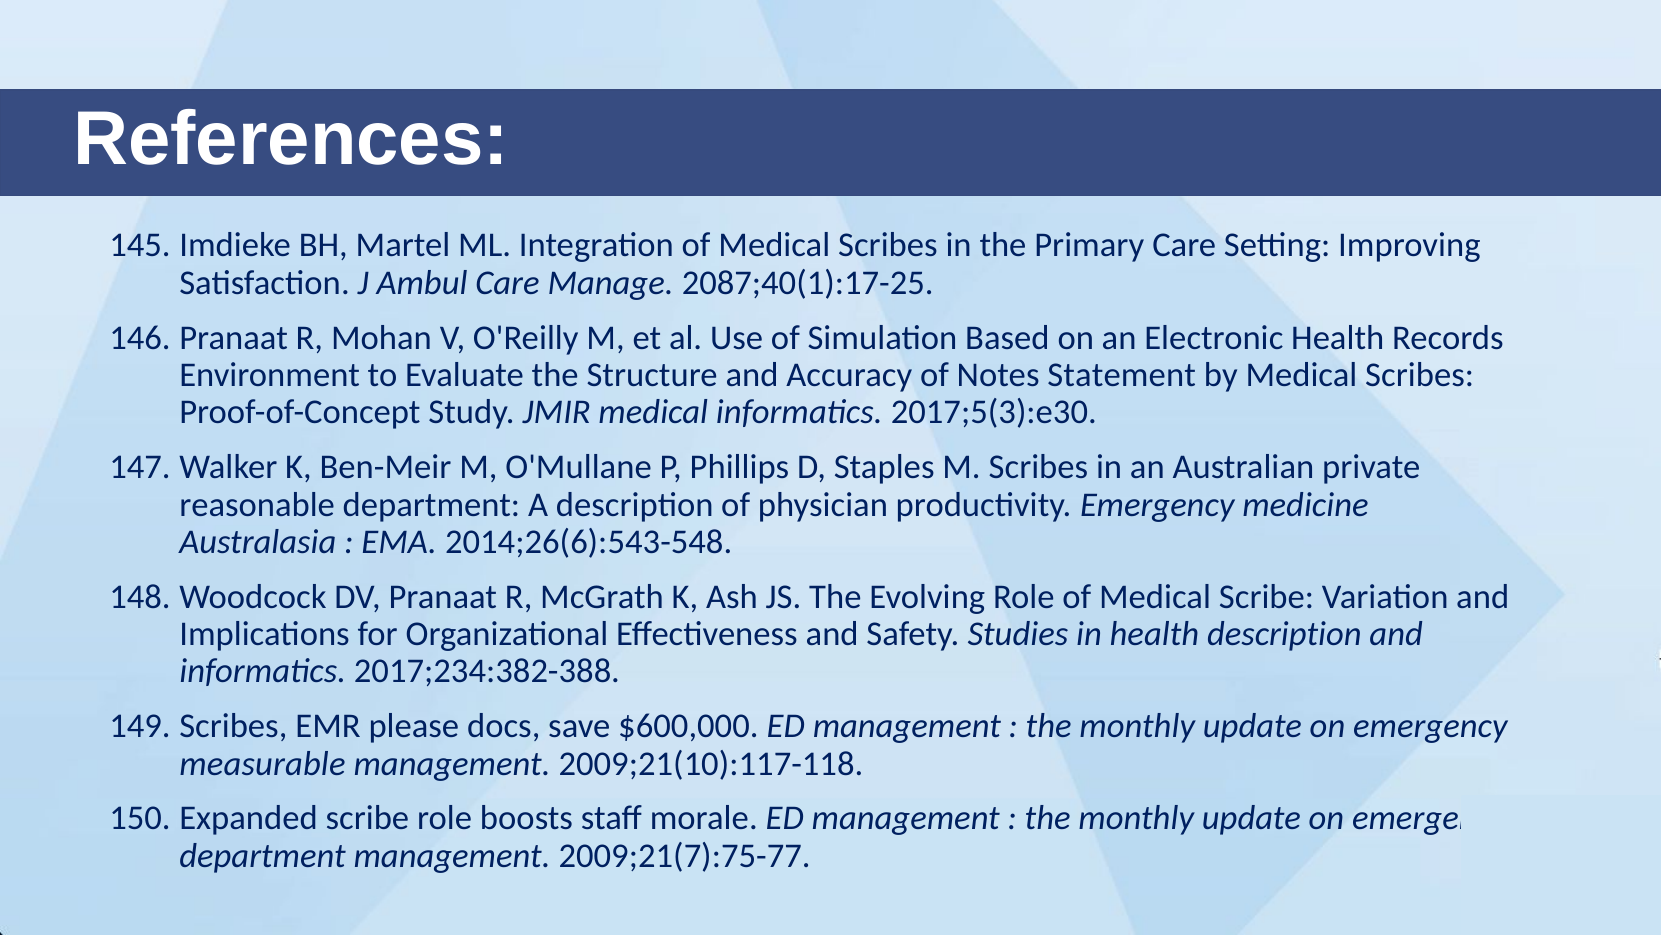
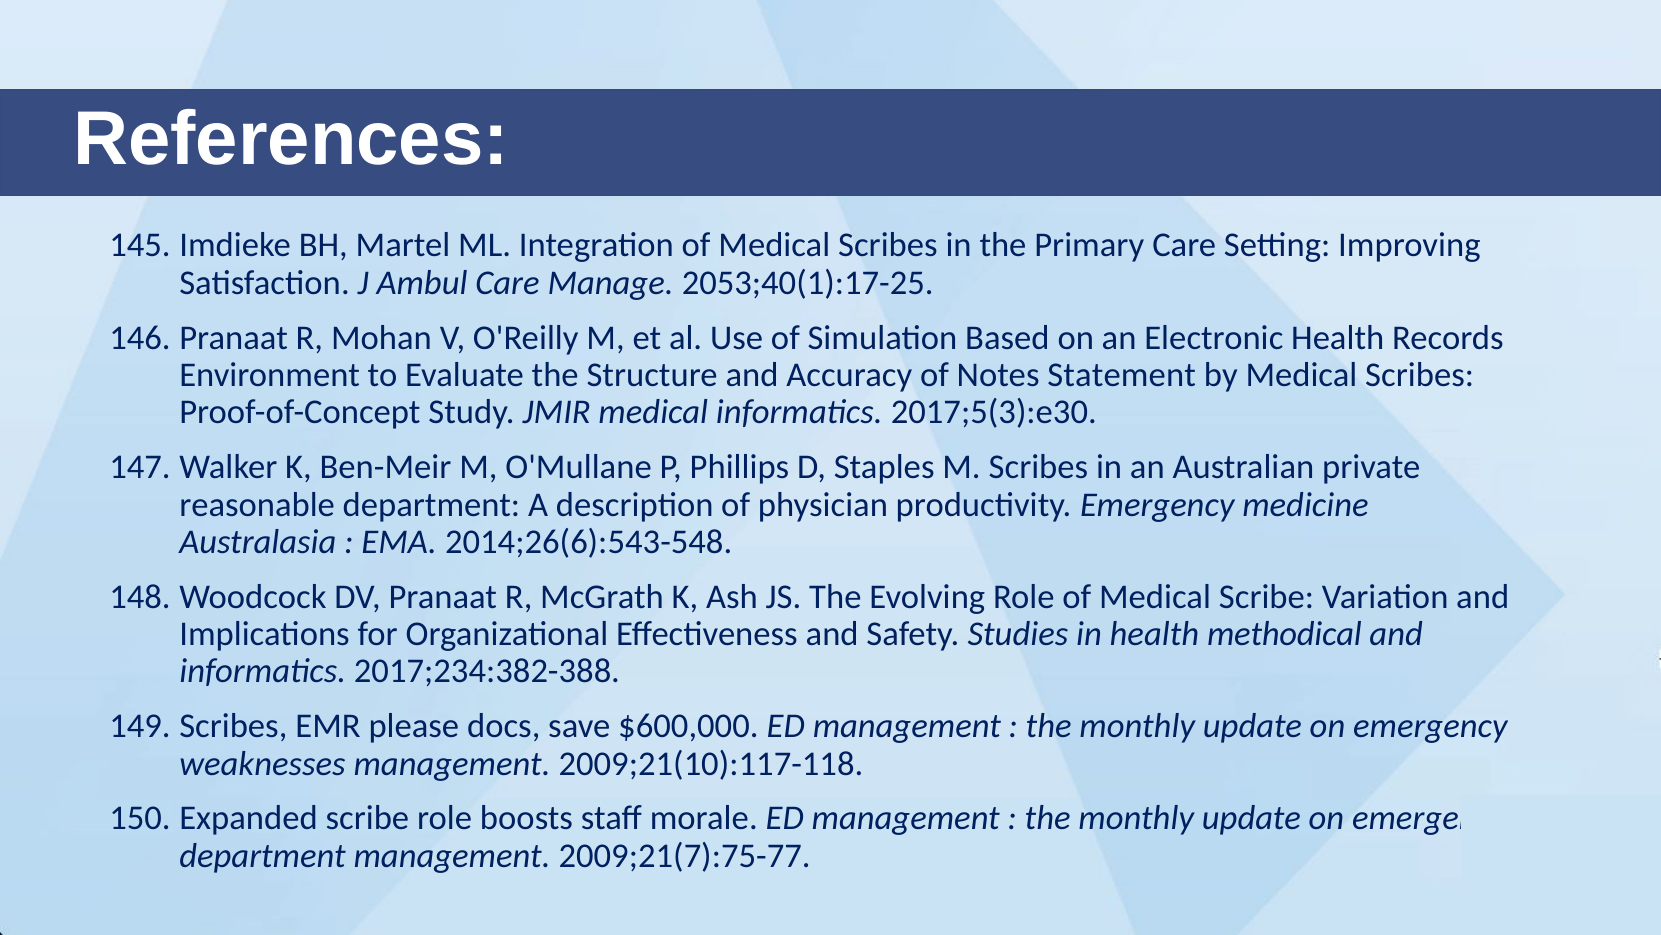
2087;40(1):17-25: 2087;40(1):17-25 -> 2053;40(1):17-25
health description: description -> methodical
measurable: measurable -> weaknesses
